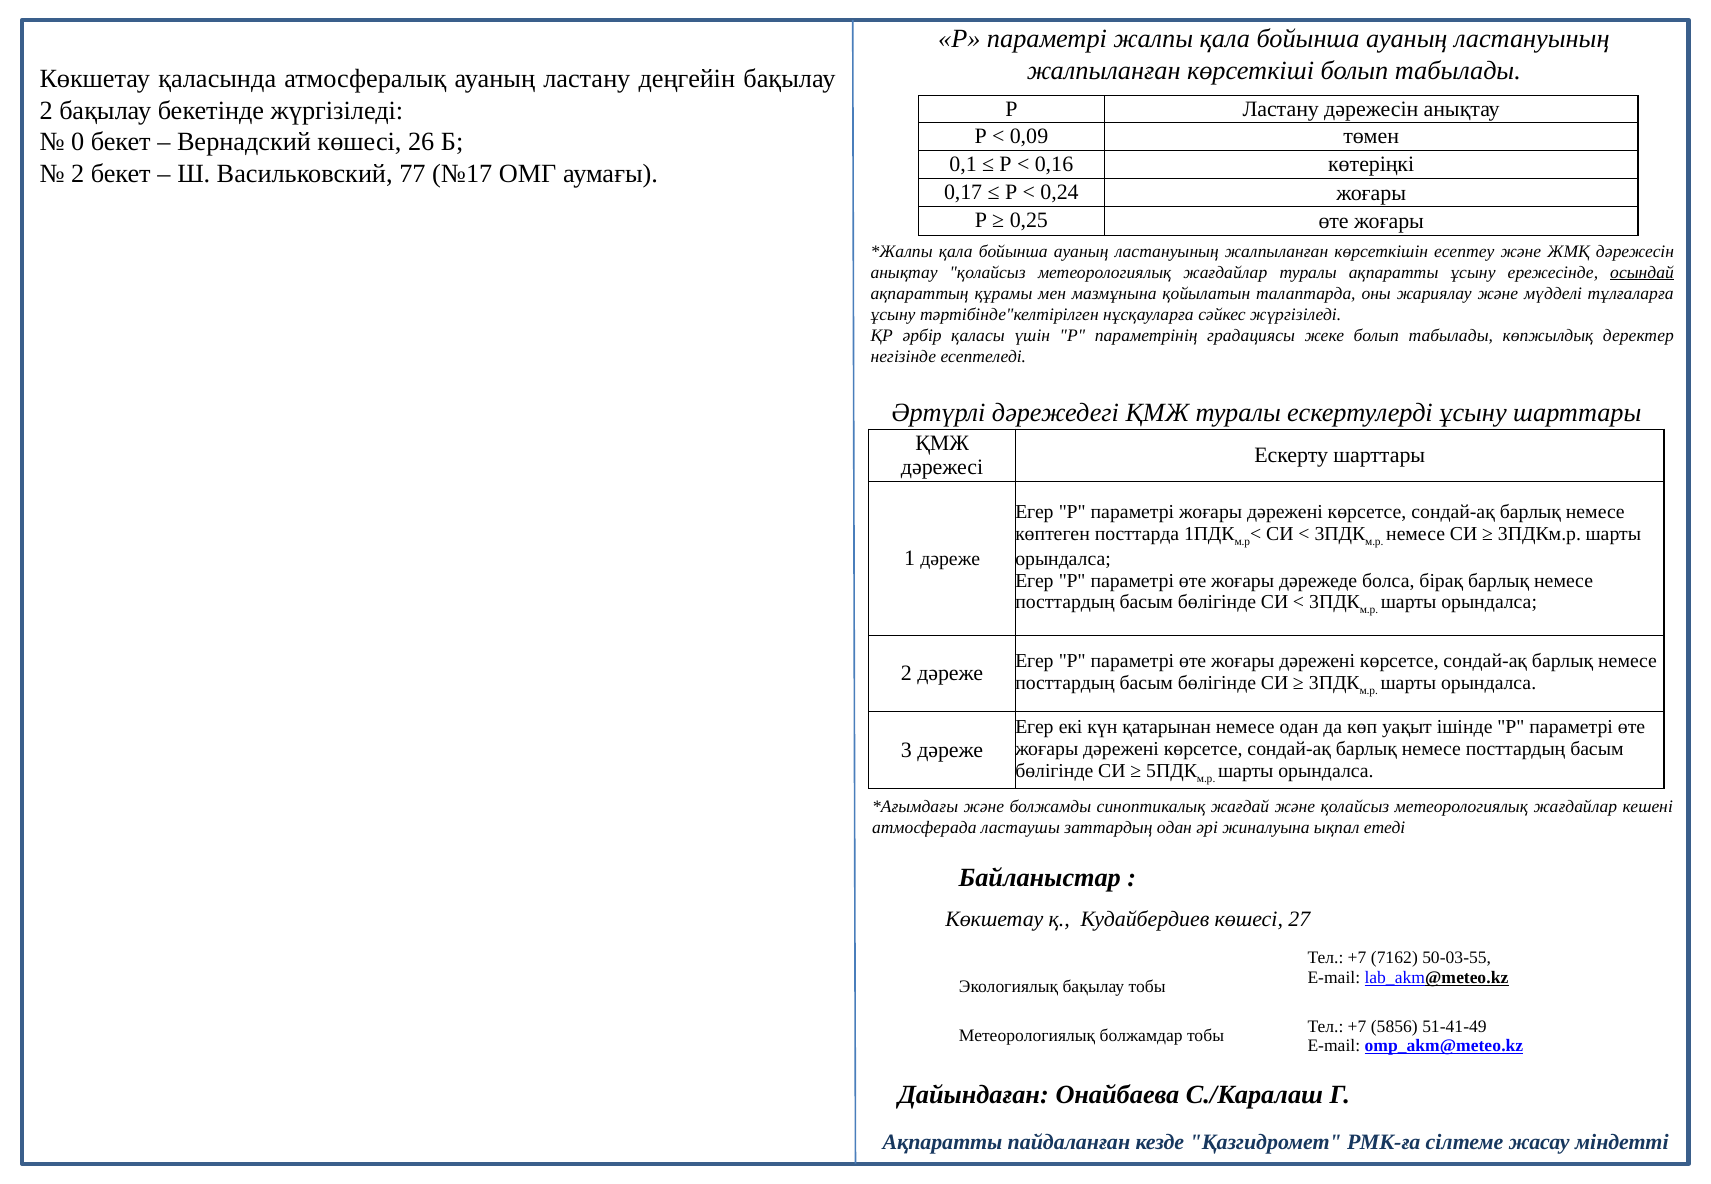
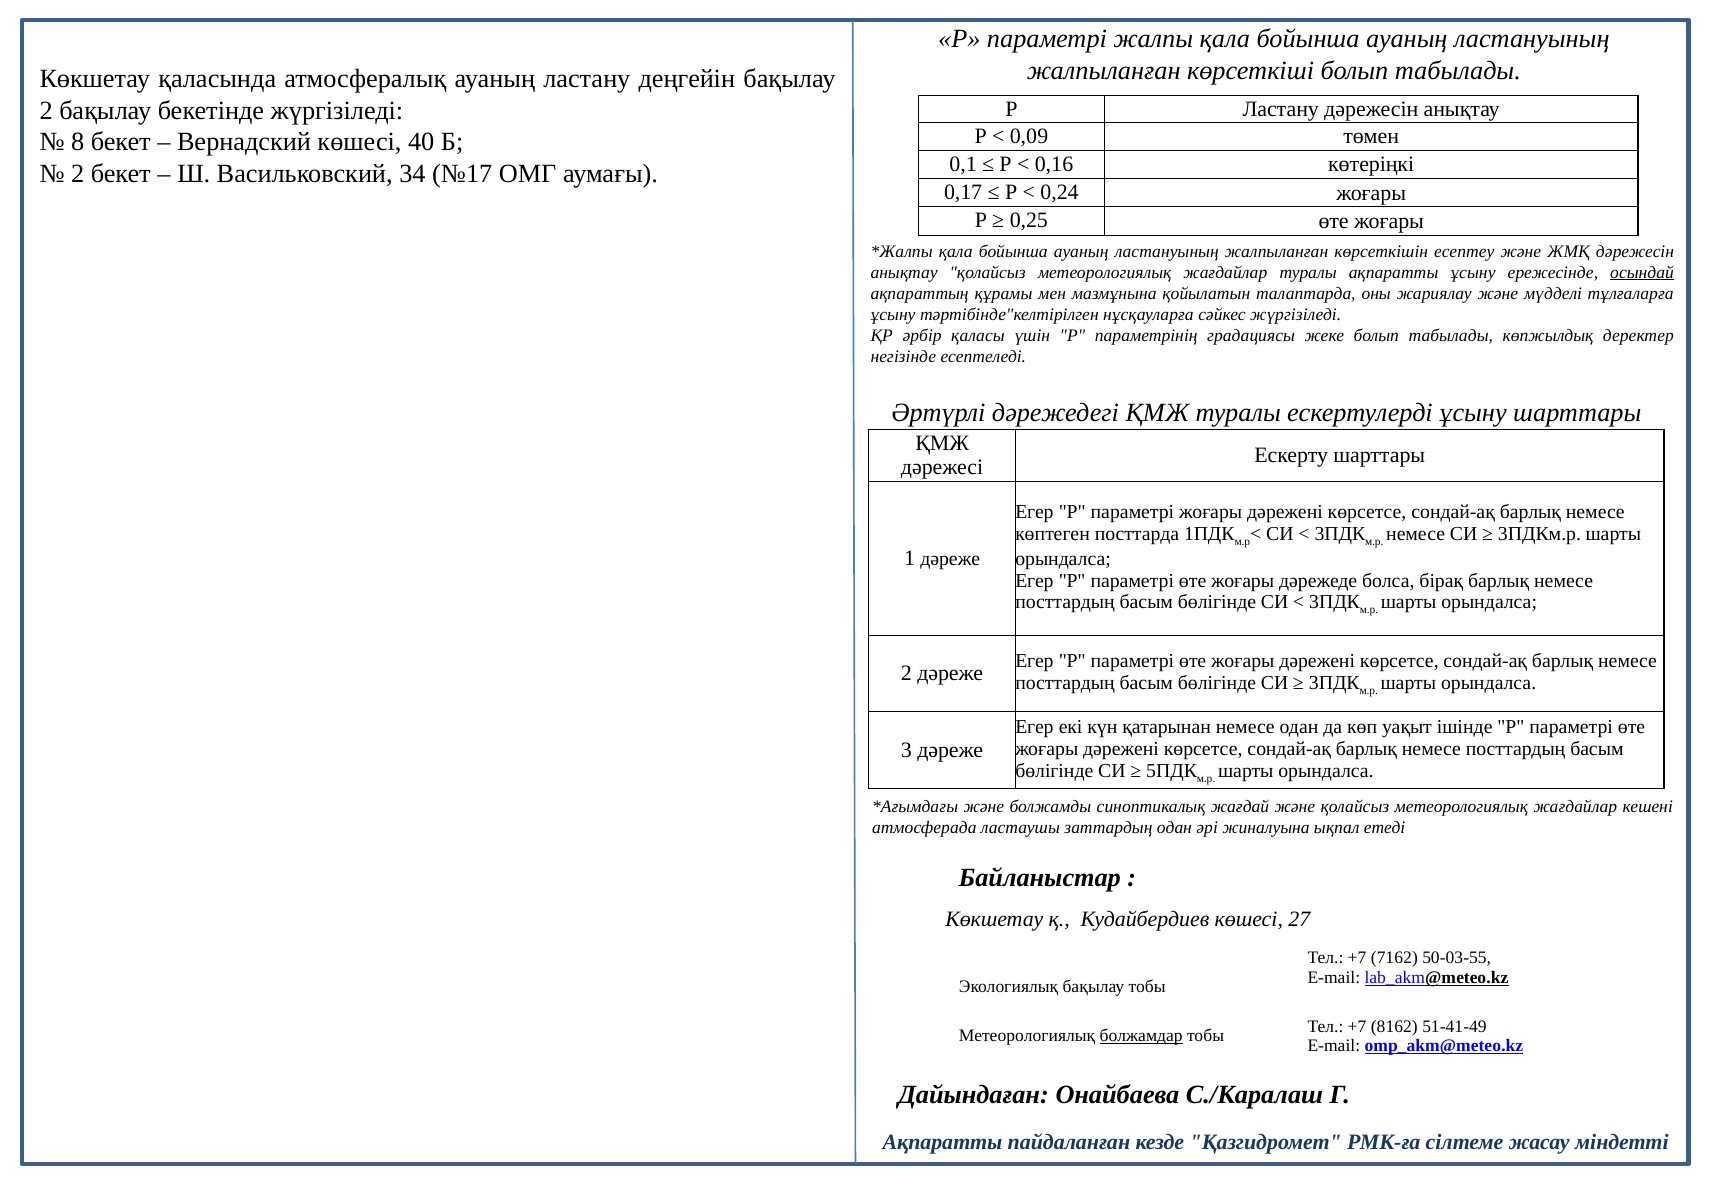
0: 0 -> 8
26: 26 -> 40
77: 77 -> 34
5856: 5856 -> 8162
болжамдар underline: none -> present
